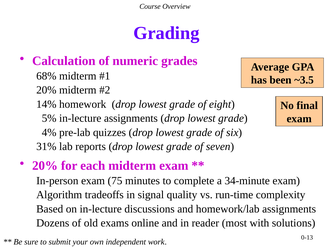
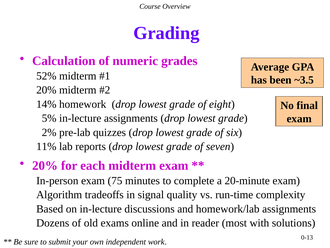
68%: 68% -> 52%
4%: 4% -> 2%
31%: 31% -> 11%
34-minute: 34-minute -> 20-minute
